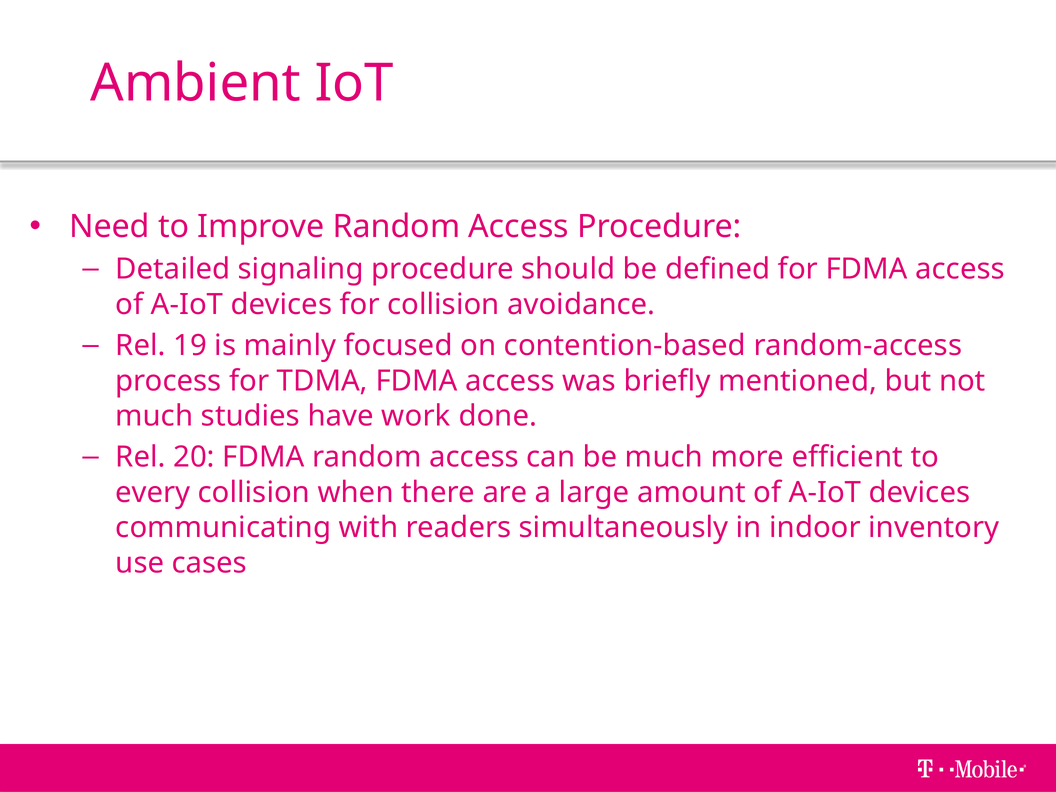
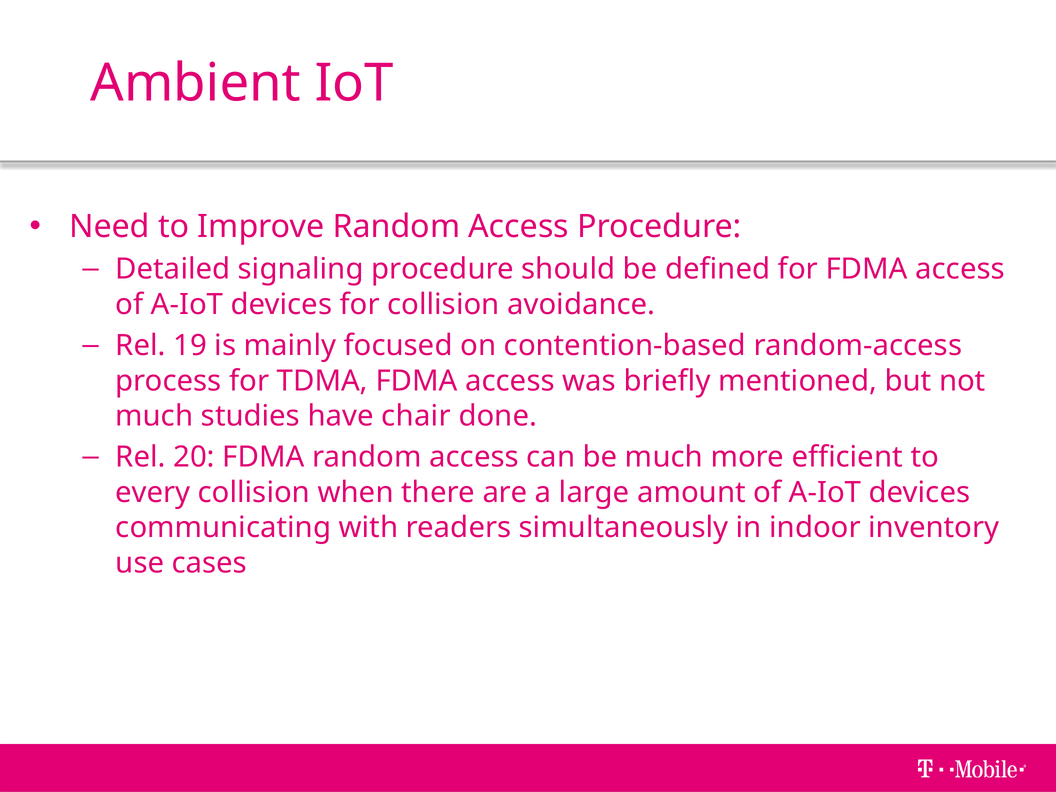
work: work -> chair
